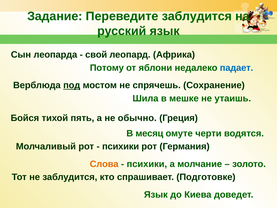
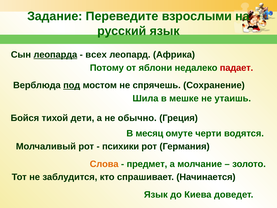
Переведите заблудится: заблудится -> взрослыми
леопарда underline: none -> present
свой: свой -> всех
падает colour: blue -> red
пять: пять -> дети
психики at (147, 164): психики -> предмет
Подготовке: Подготовке -> Начинается
